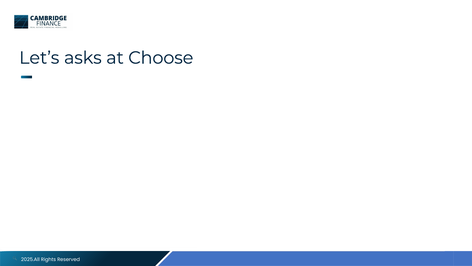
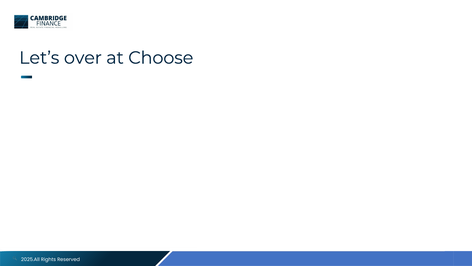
asks: asks -> over
